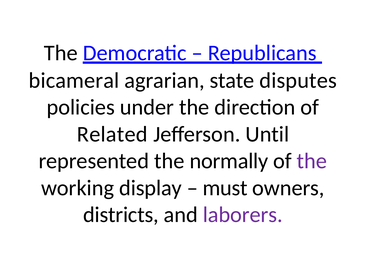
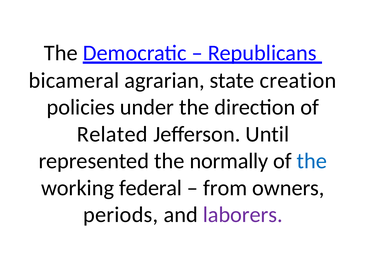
disputes: disputes -> creation
the at (312, 161) colour: purple -> blue
display: display -> federal
must: must -> from
districts: districts -> periods
